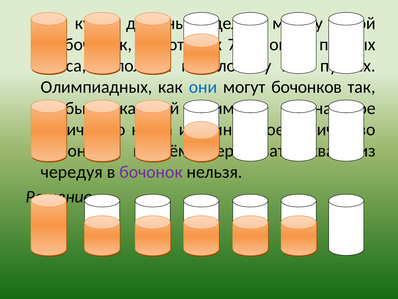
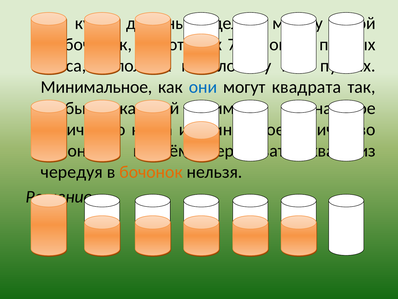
Олимпиадных: Олимпиадных -> Минимальное
могут бочонков: бочонков -> квадрата
бочонок at (151, 172) colour: purple -> orange
